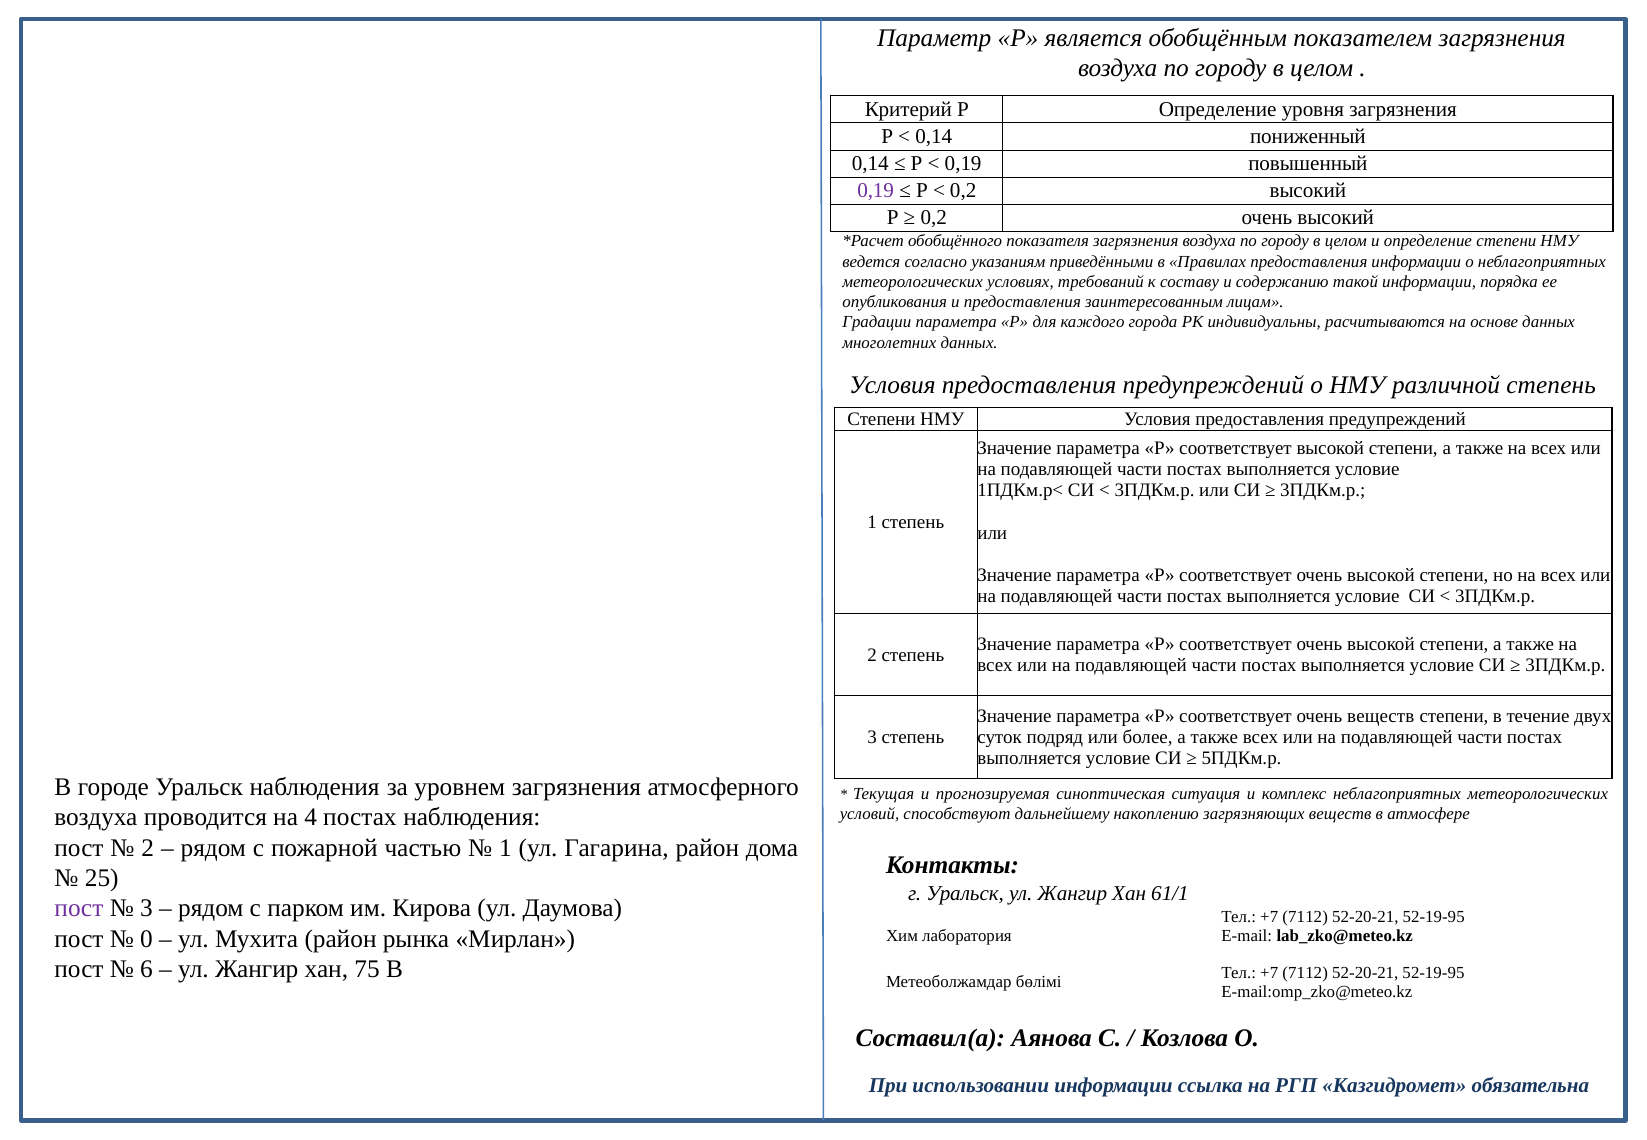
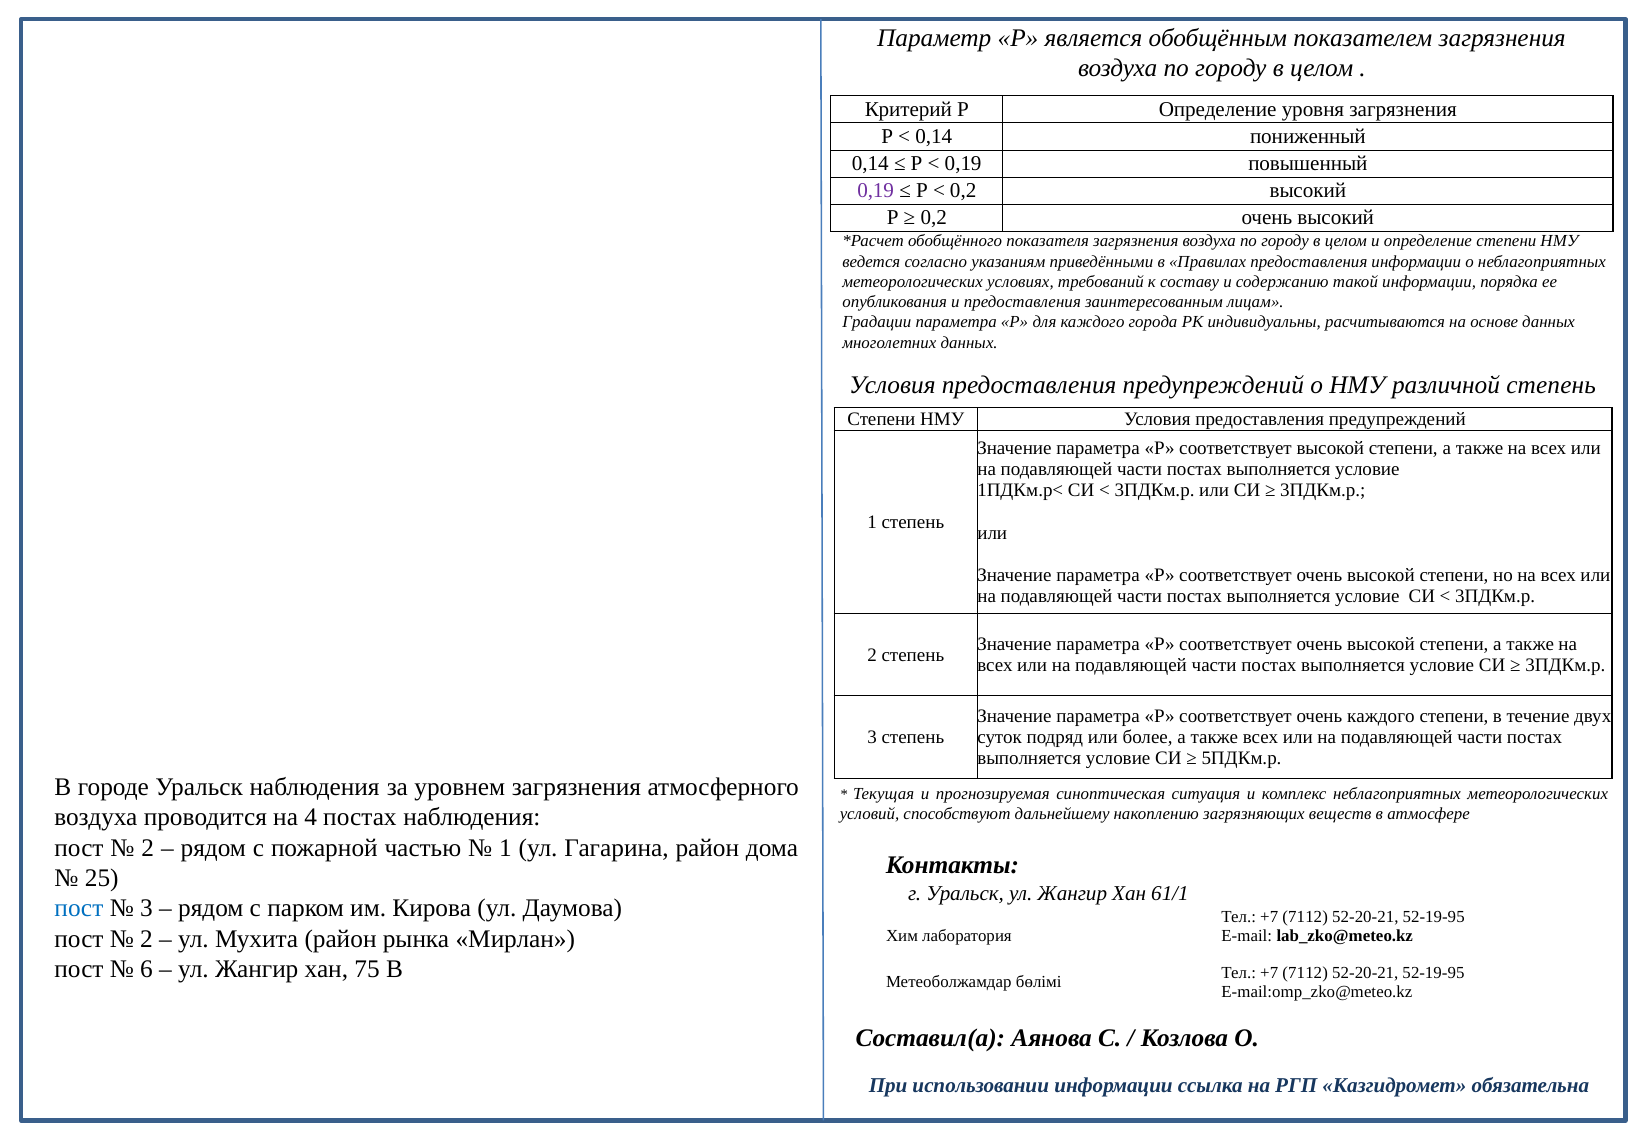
очень веществ: веществ -> каждого
пост at (79, 909) colour: purple -> blue
0 at (147, 939): 0 -> 2
